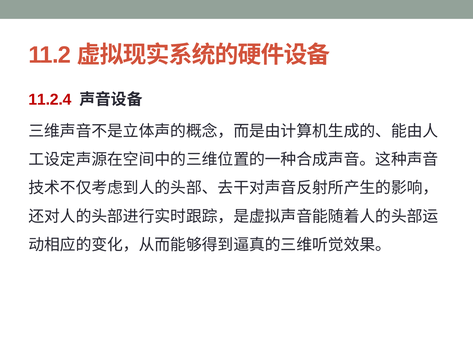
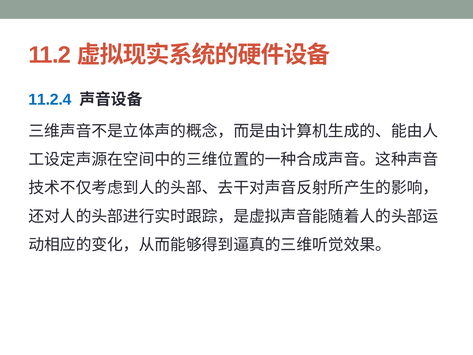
11.2.4 colour: red -> blue
